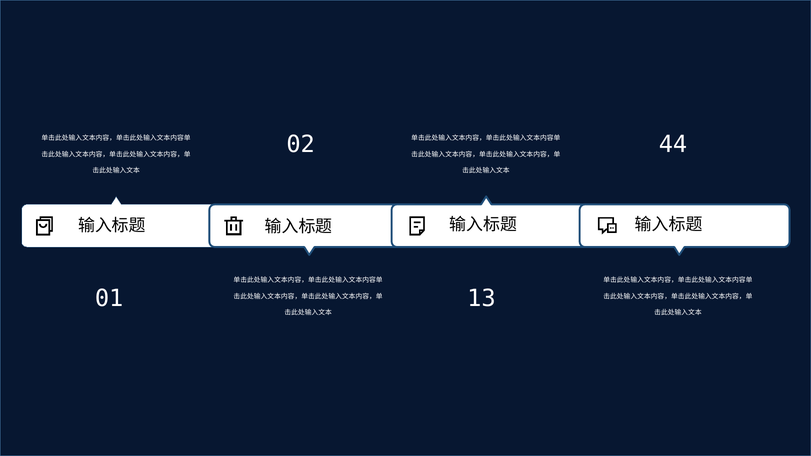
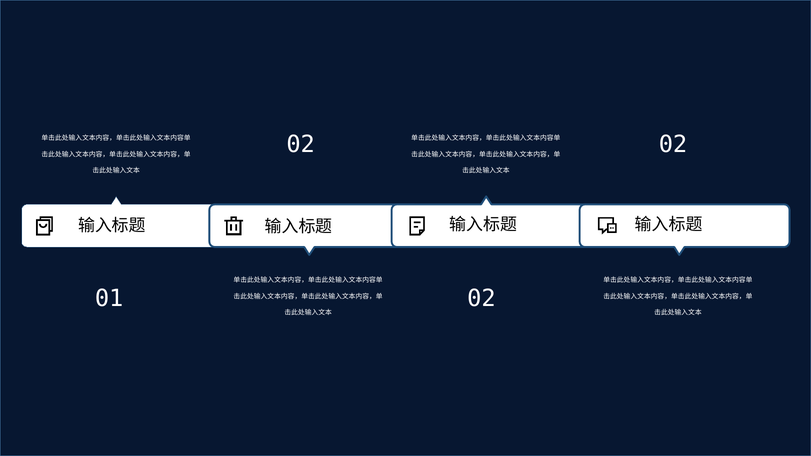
44 at (673, 144): 44 -> 02
01 13: 13 -> 02
